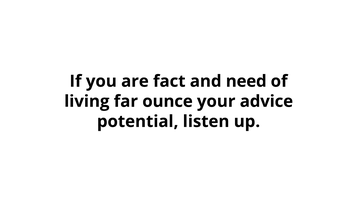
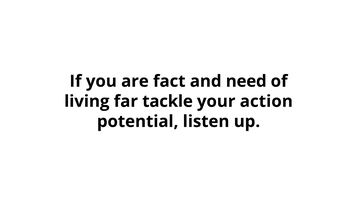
ounce: ounce -> tackle
advice: advice -> action
